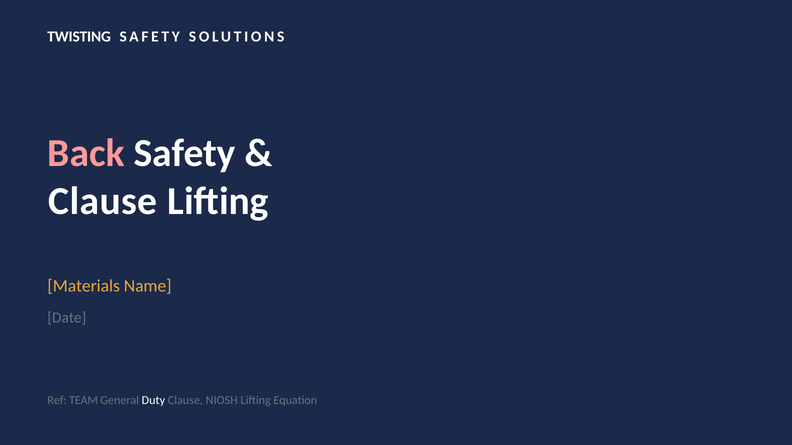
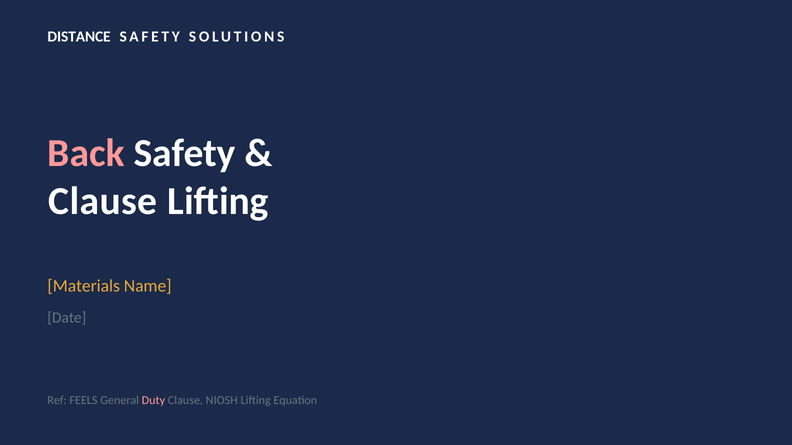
TWISTING: TWISTING -> DISTANCE
TEAM: TEAM -> FEELS
Duty colour: white -> pink
